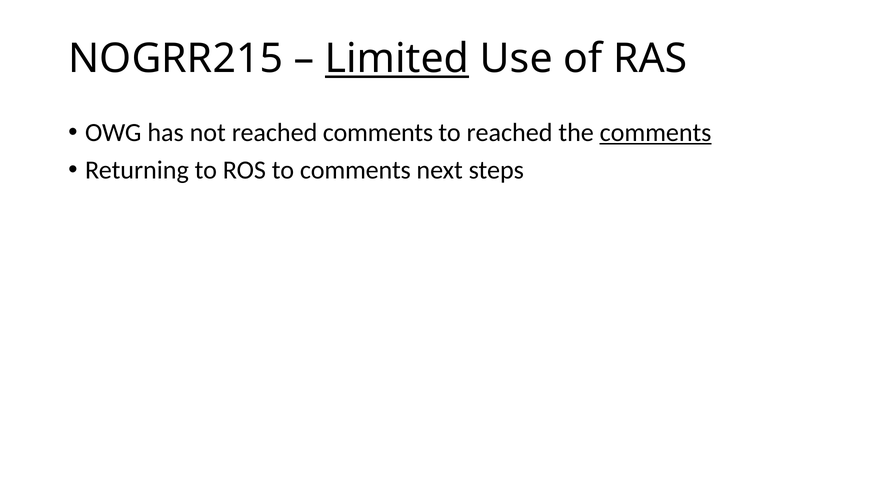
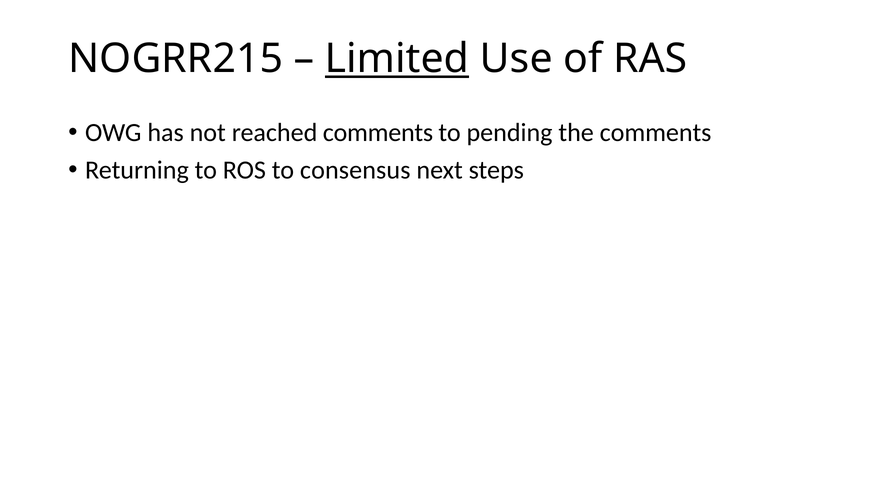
to reached: reached -> pending
comments at (656, 133) underline: present -> none
to comments: comments -> consensus
